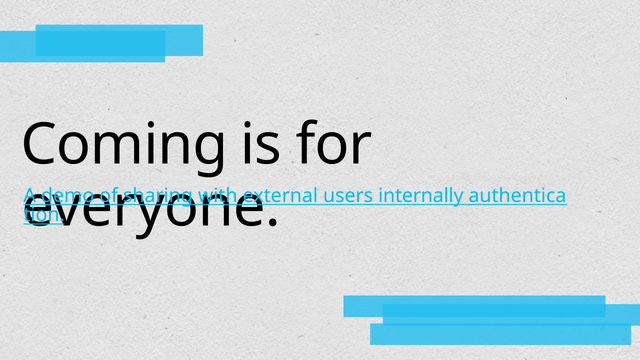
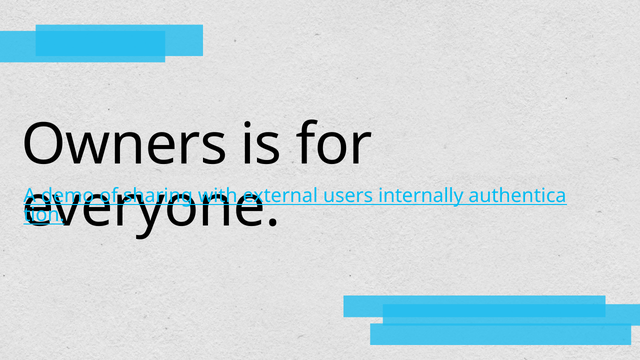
Coming: Coming -> Owners
